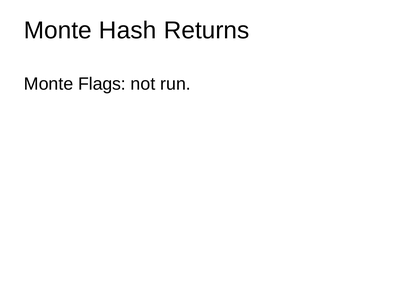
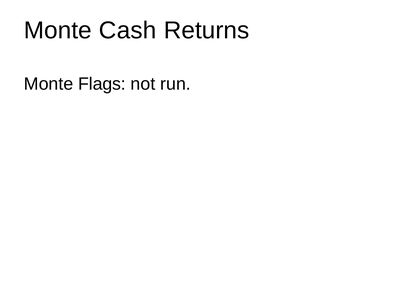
Hash: Hash -> Cash
